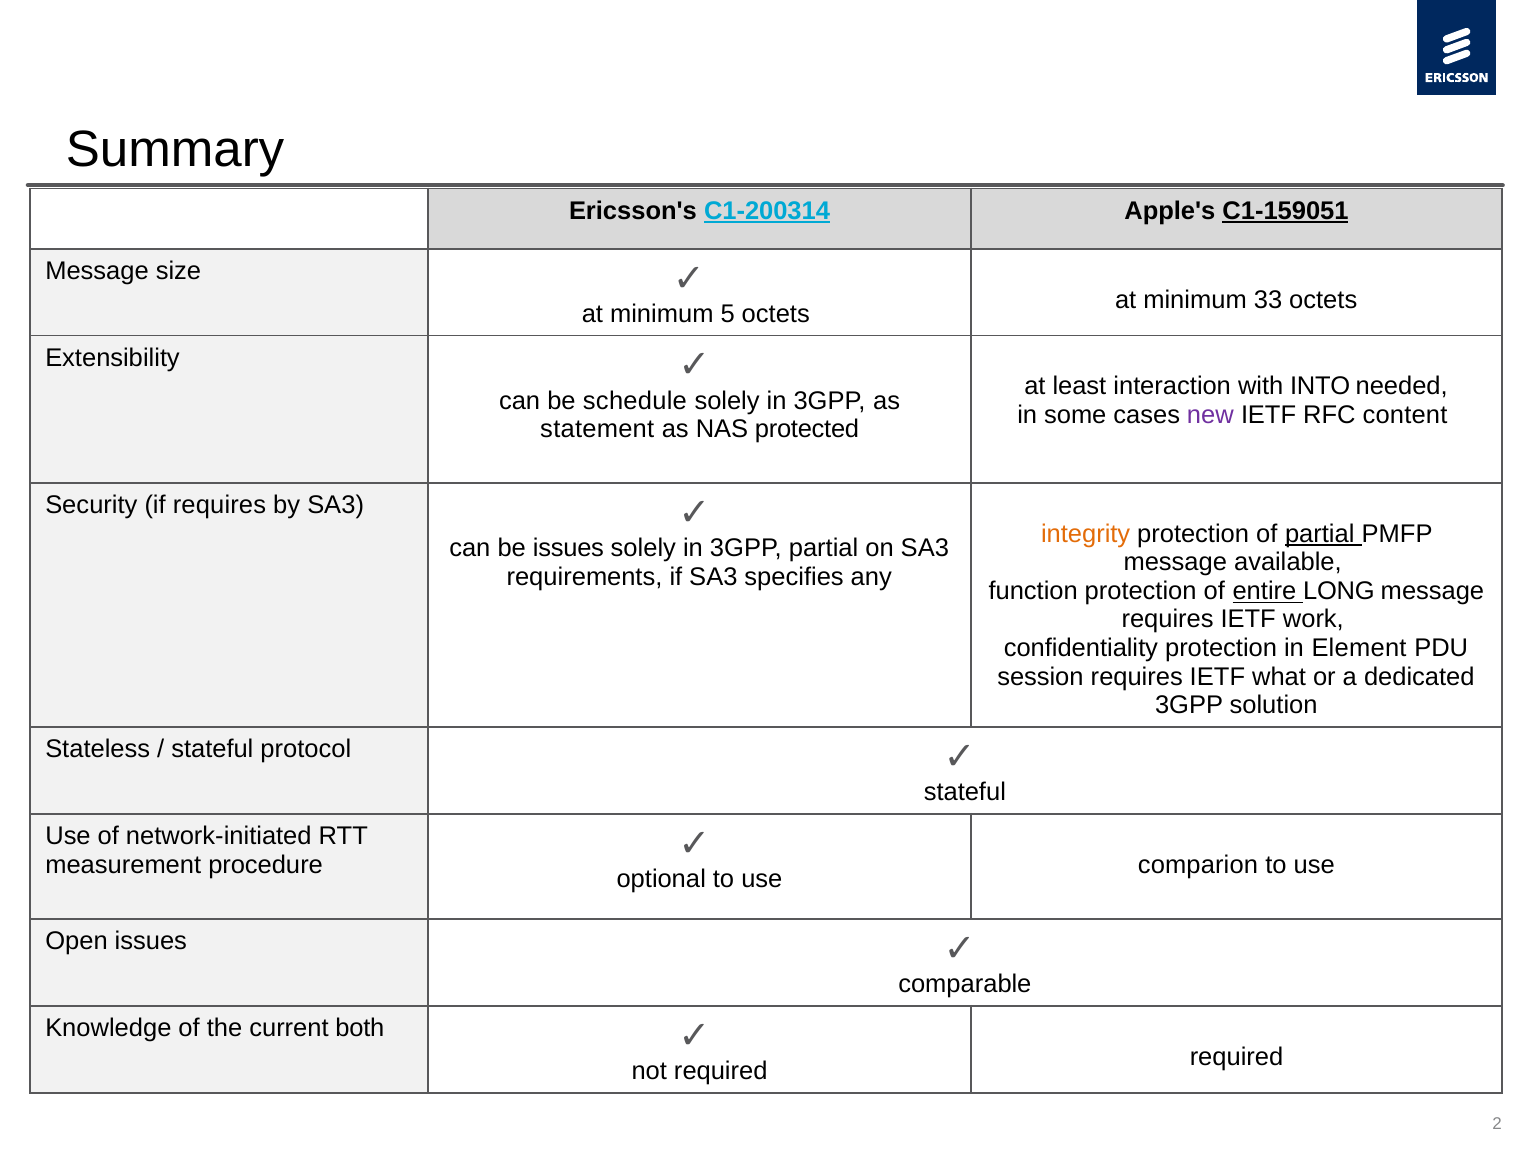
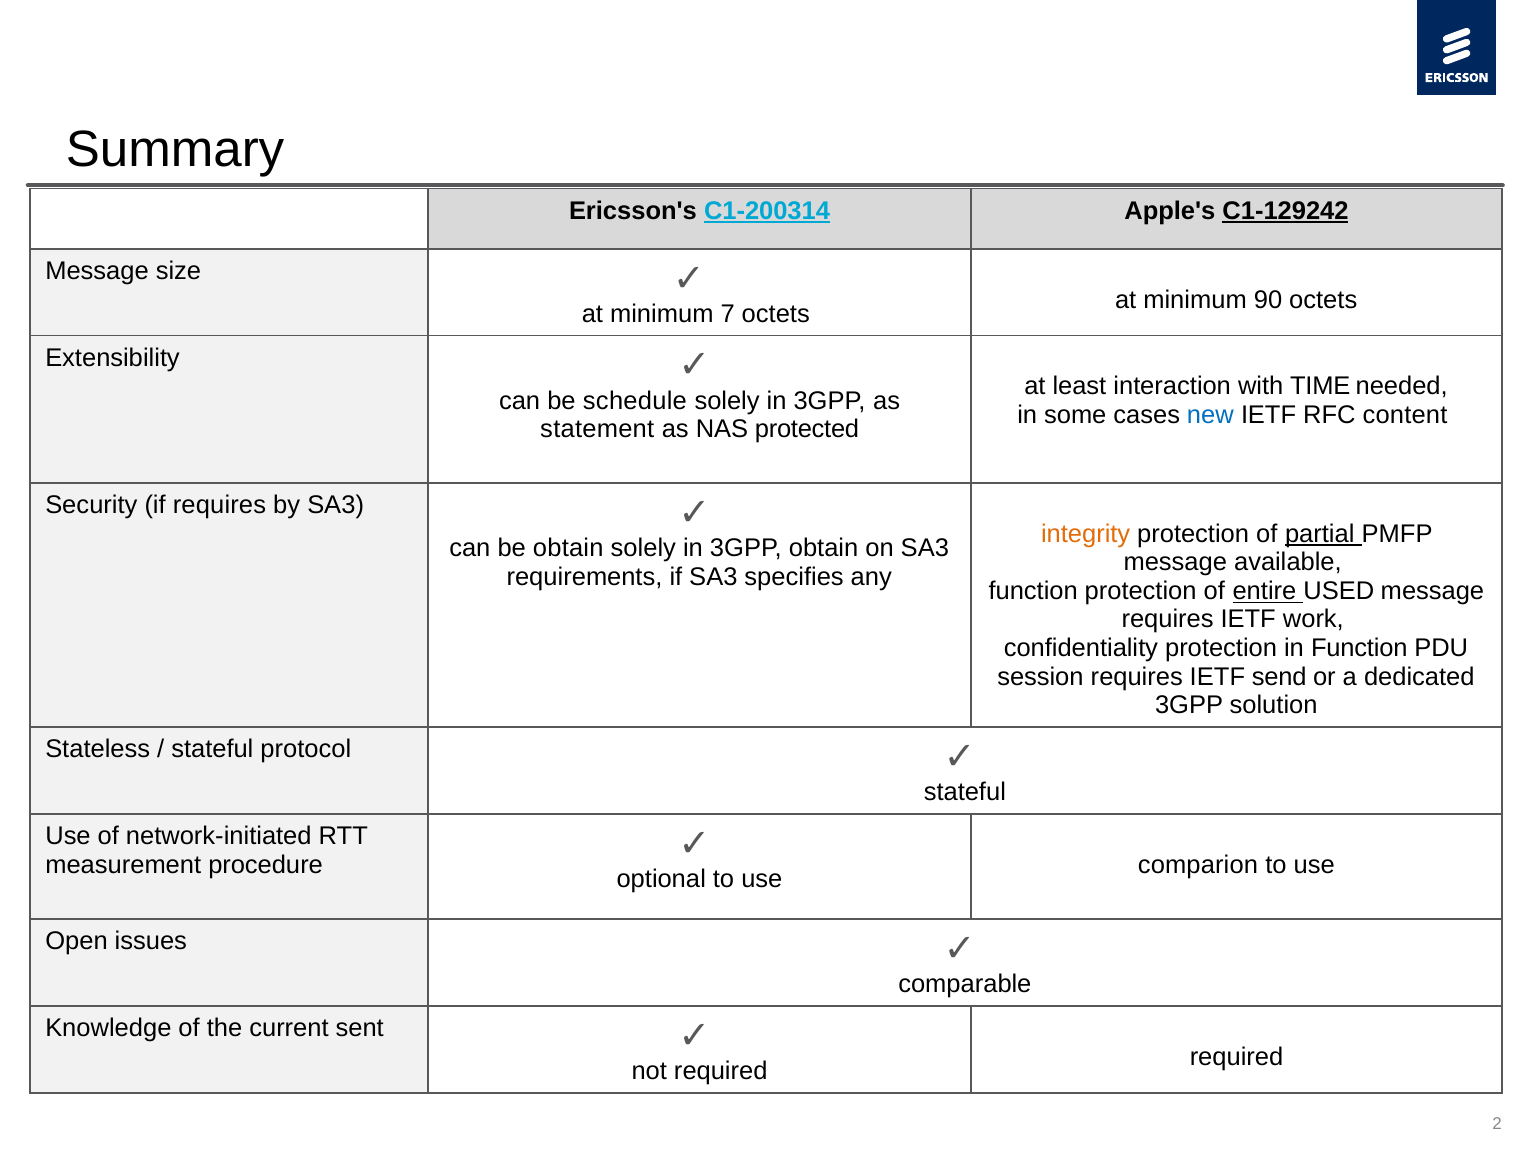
C1-159051: C1-159051 -> C1-129242
33: 33 -> 90
5: 5 -> 7
INTO: INTO -> TIME
new colour: purple -> blue
be issues: issues -> obtain
3GPP partial: partial -> obtain
LONG: LONG -> USED
in Element: Element -> Function
what: what -> send
both: both -> sent
